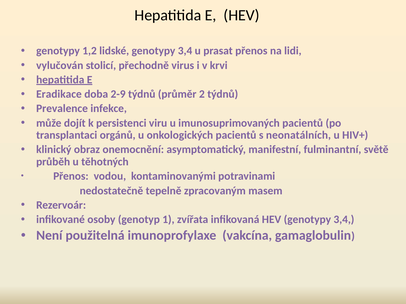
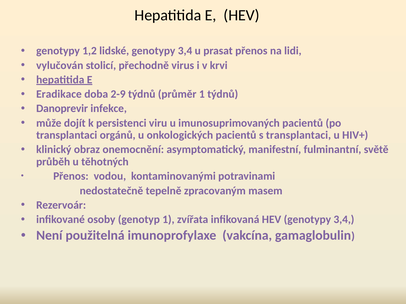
průměr 2: 2 -> 1
Prevalence: Prevalence -> Danoprevir
s neonatálních: neonatálních -> transplantaci
